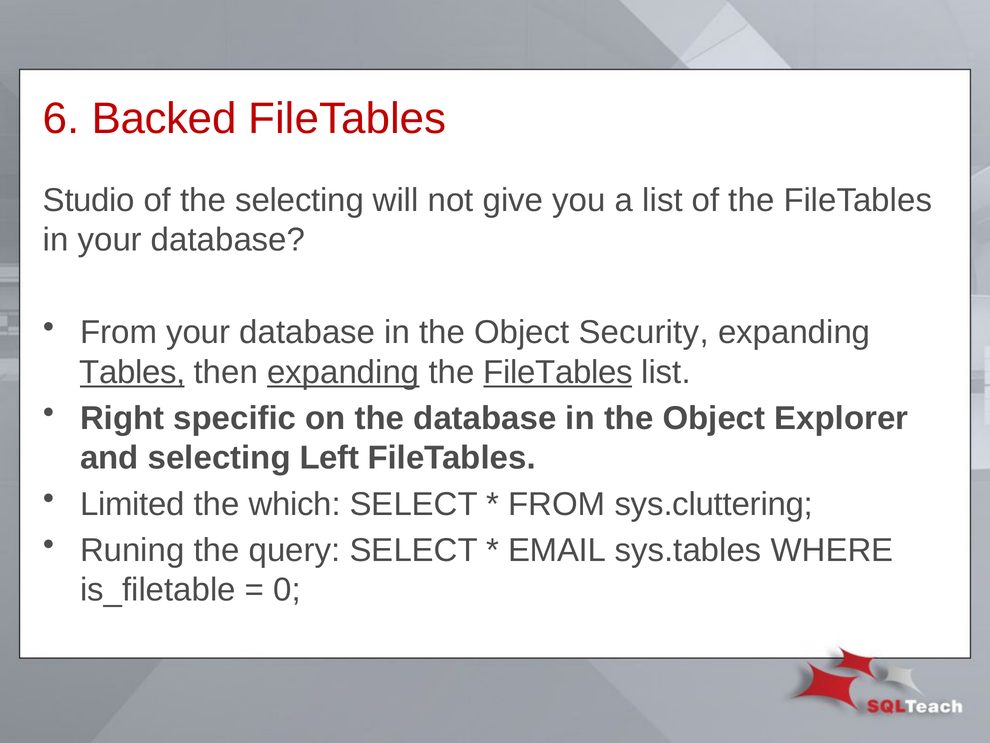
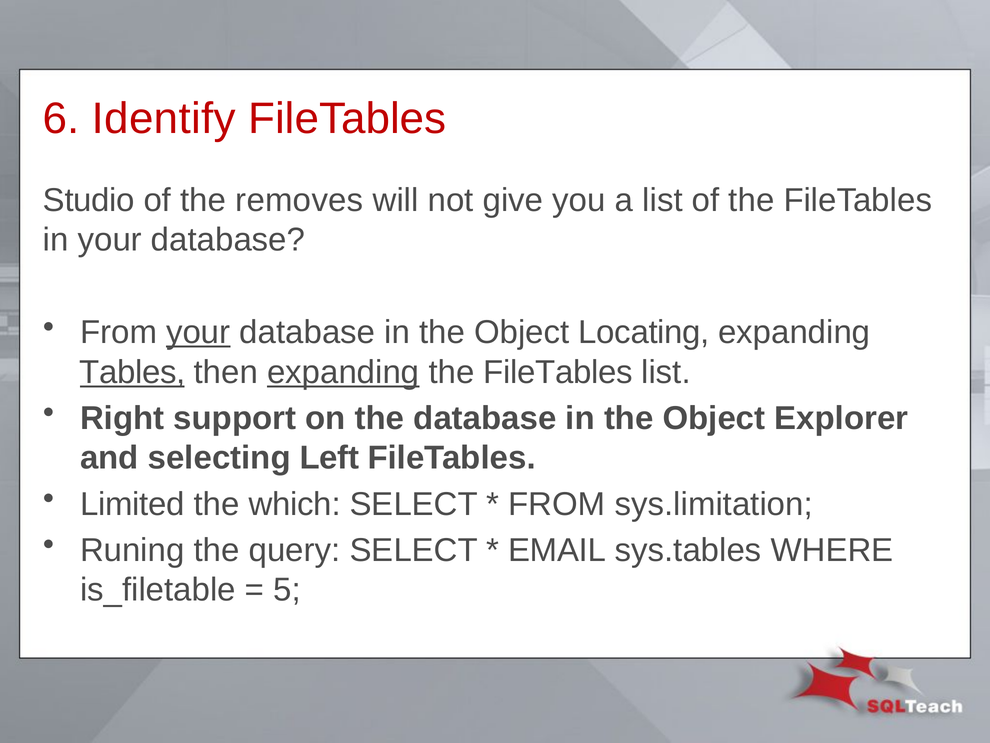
Backed: Backed -> Identify
the selecting: selecting -> removes
your at (198, 332) underline: none -> present
Security: Security -> Locating
FileTables at (558, 372) underline: present -> none
specific: specific -> support
sys.cluttering: sys.cluttering -> sys.limitation
0: 0 -> 5
